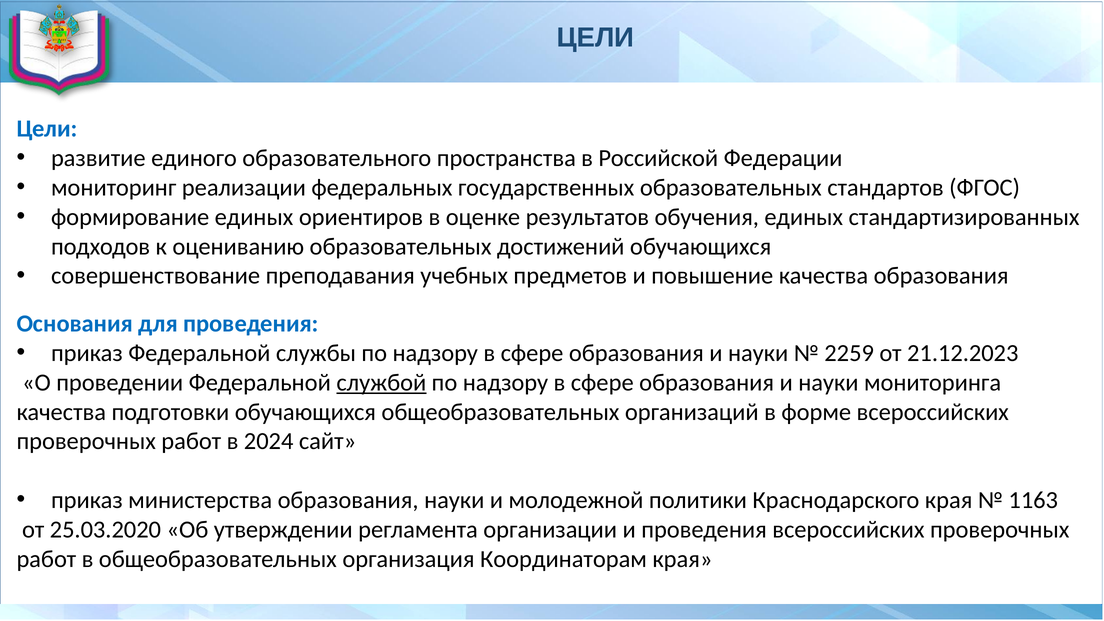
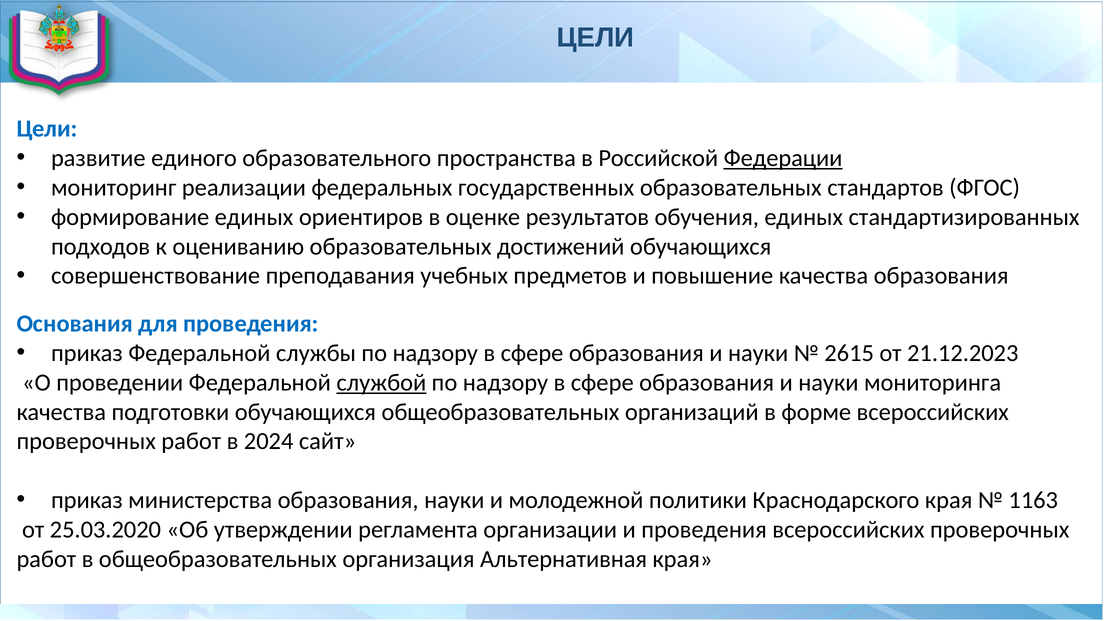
Федерации underline: none -> present
2259: 2259 -> 2615
Координаторам: Координаторам -> Альтернативная
